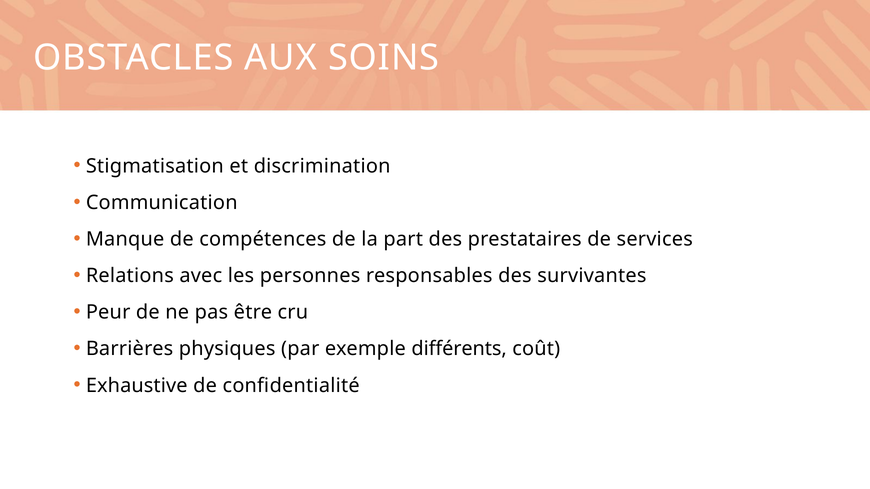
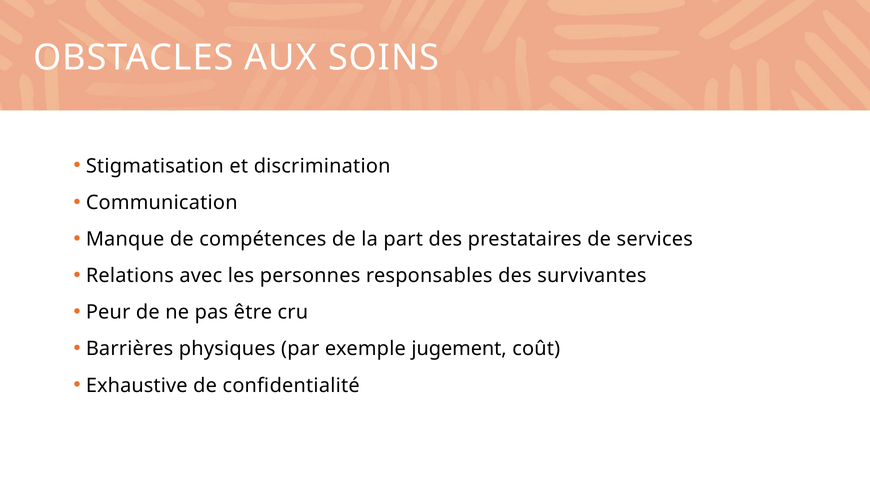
différents: différents -> jugement
